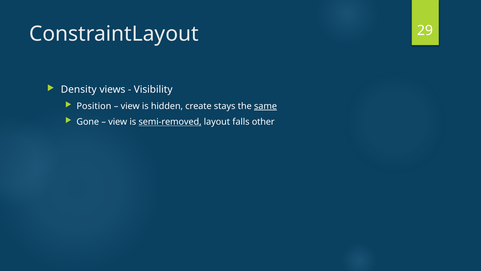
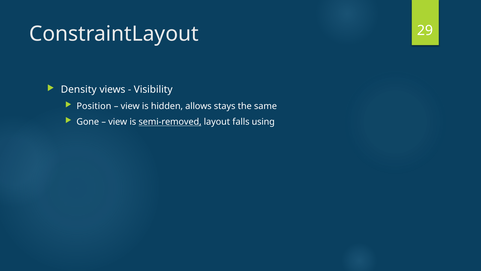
create: create -> allows
same underline: present -> none
other: other -> using
